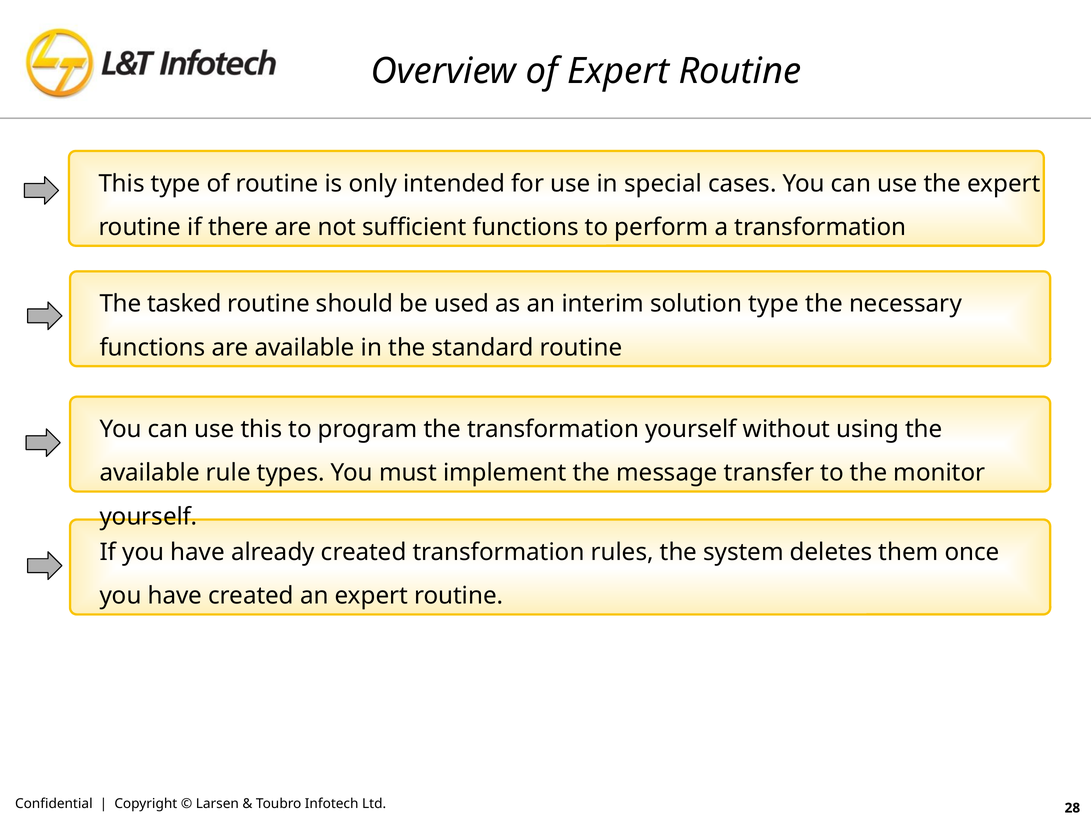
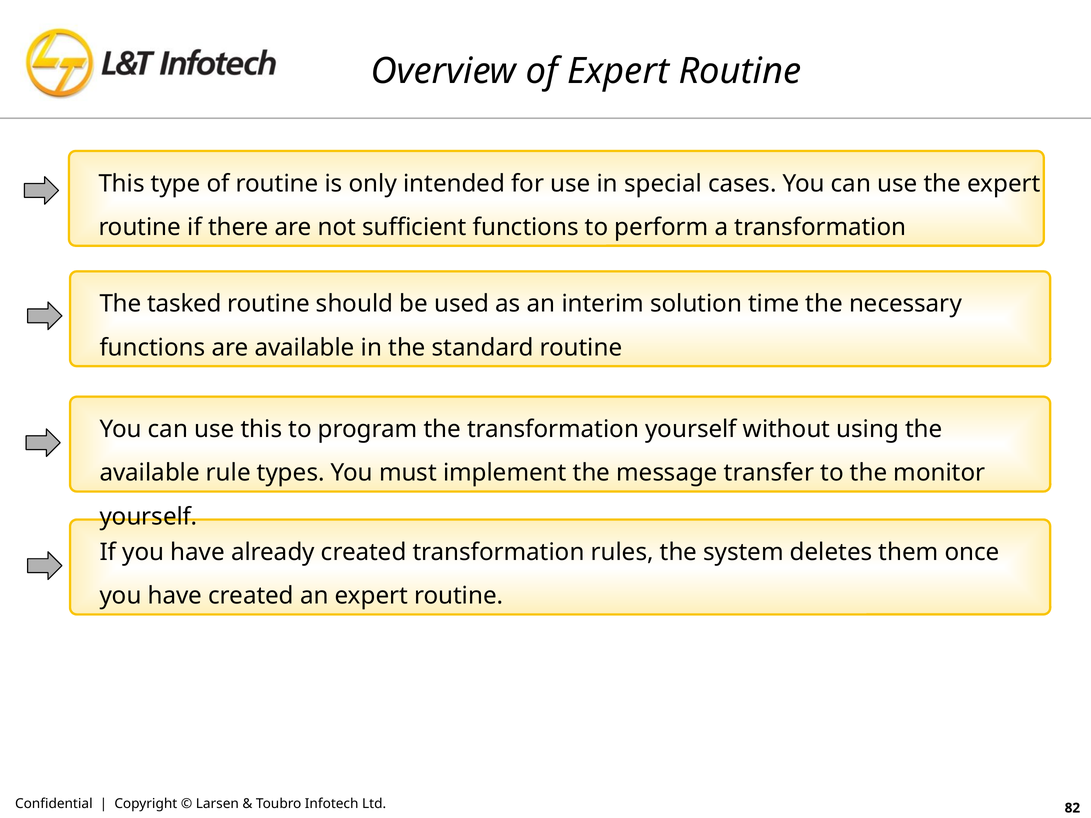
solution type: type -> time
28: 28 -> 82
